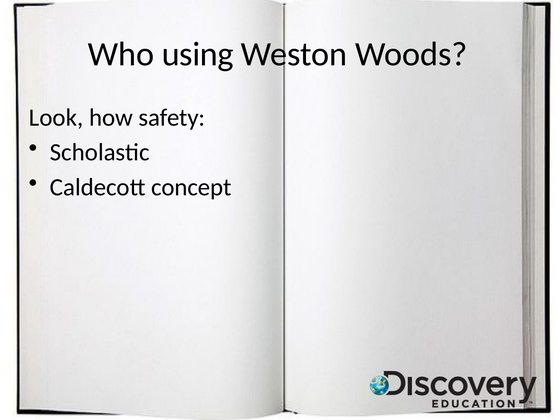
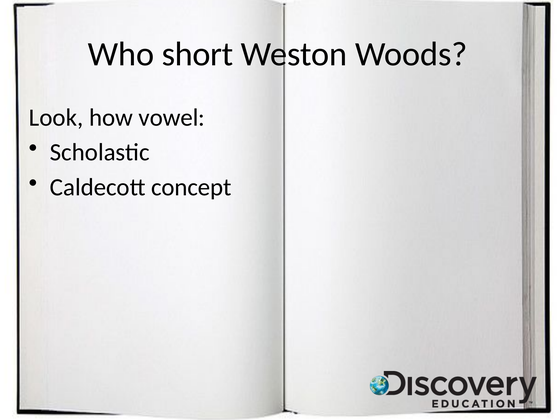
using: using -> short
safety: safety -> vowel
